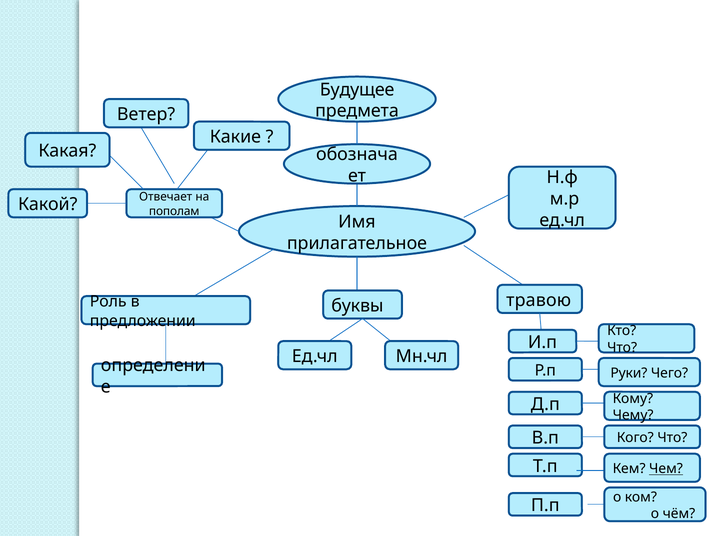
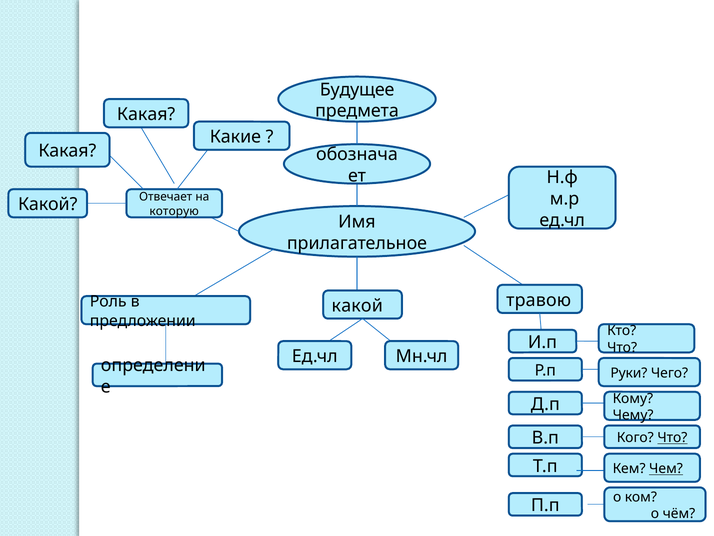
Ветер at (146, 114): Ветер -> Какая
пополам: пополам -> которую
буквы at (357, 305): буквы -> какой
Что at (672, 437) underline: none -> present
